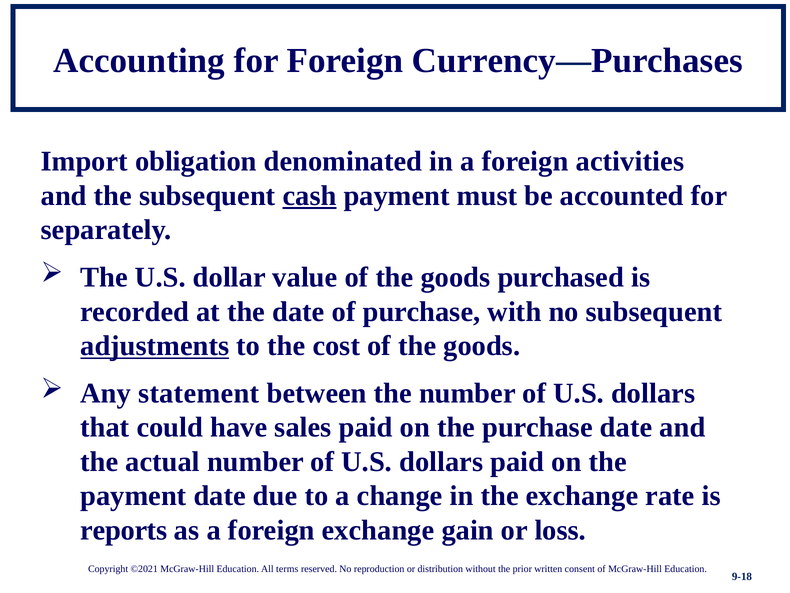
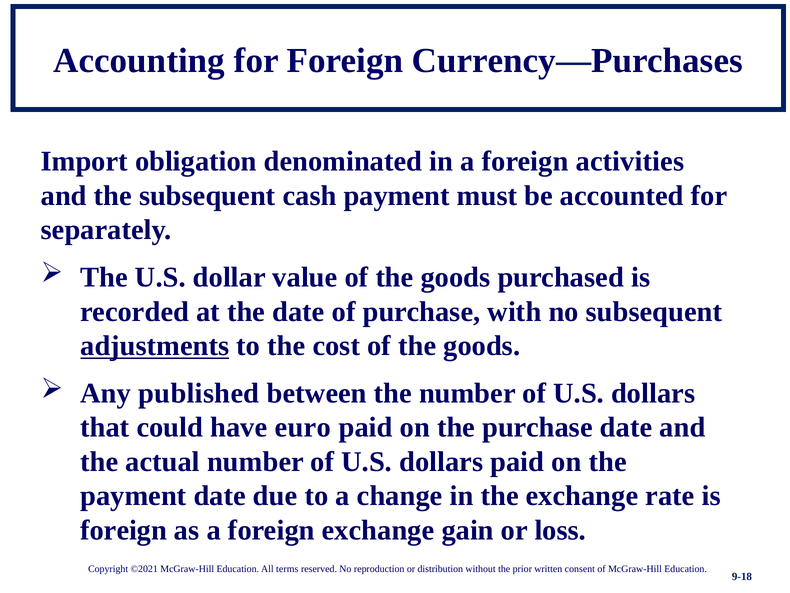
cash underline: present -> none
statement: statement -> published
sales: sales -> euro
reports at (124, 530): reports -> foreign
